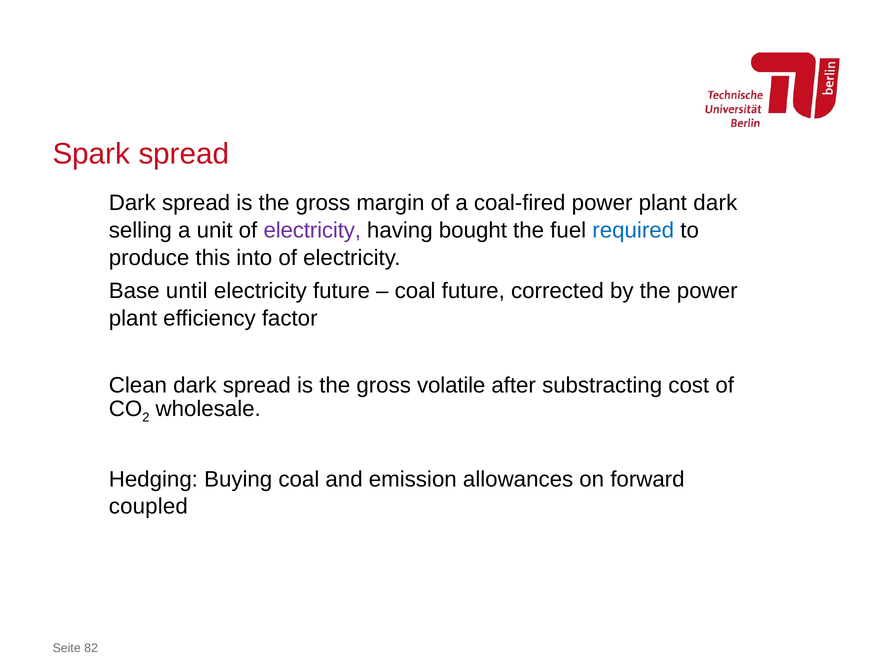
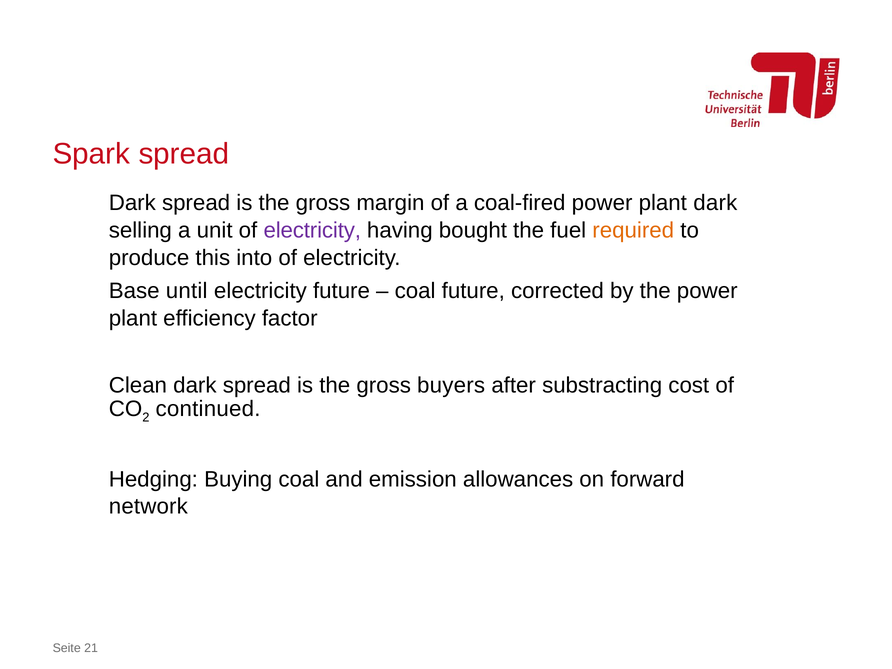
required colour: blue -> orange
volatile: volatile -> buyers
wholesale: wholesale -> continued
coupled: coupled -> network
82: 82 -> 21
